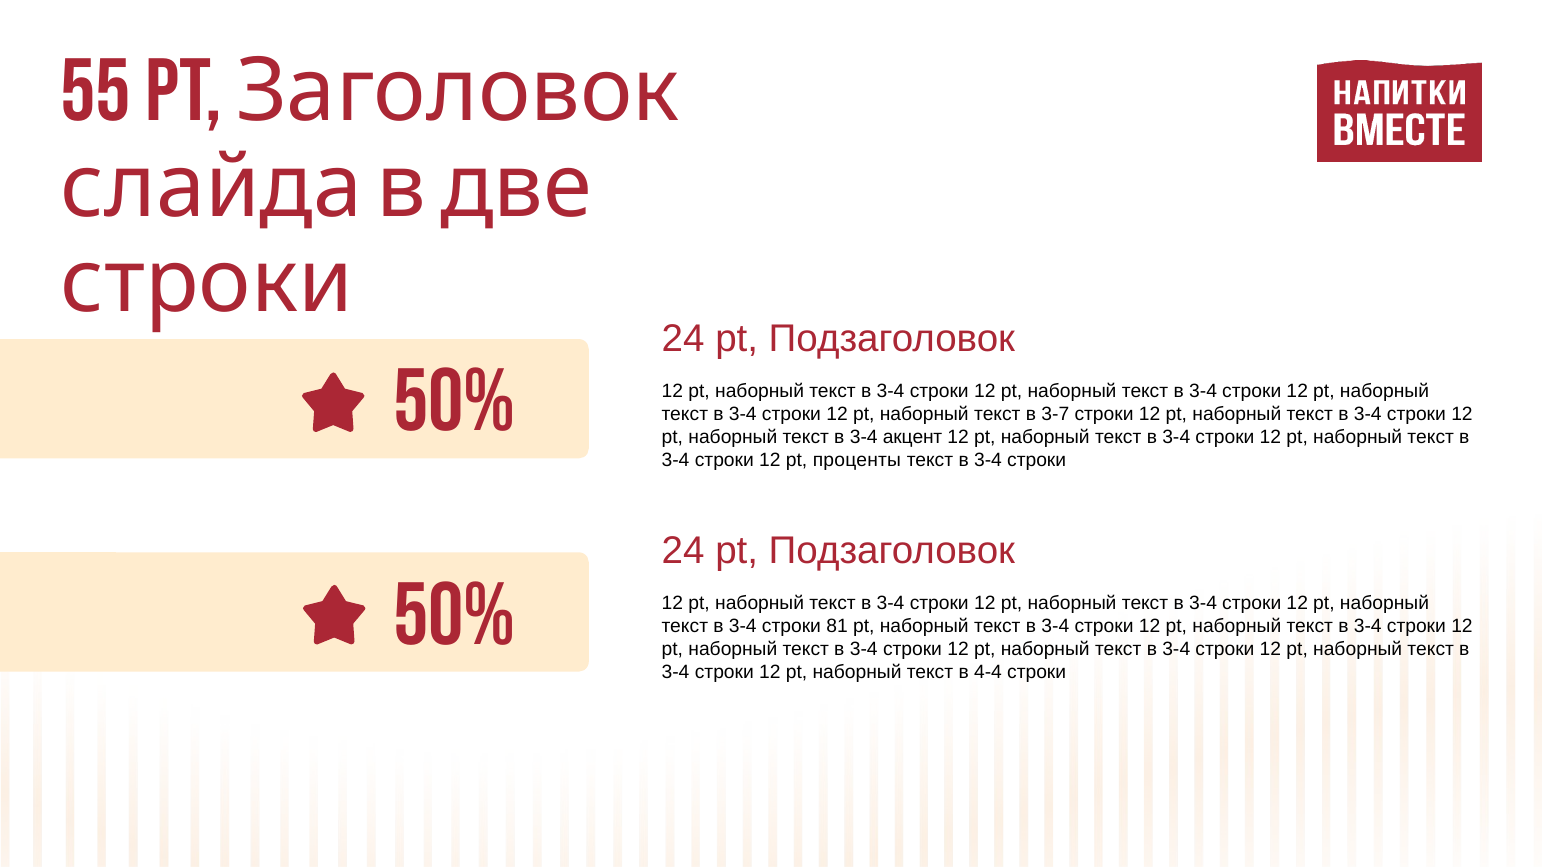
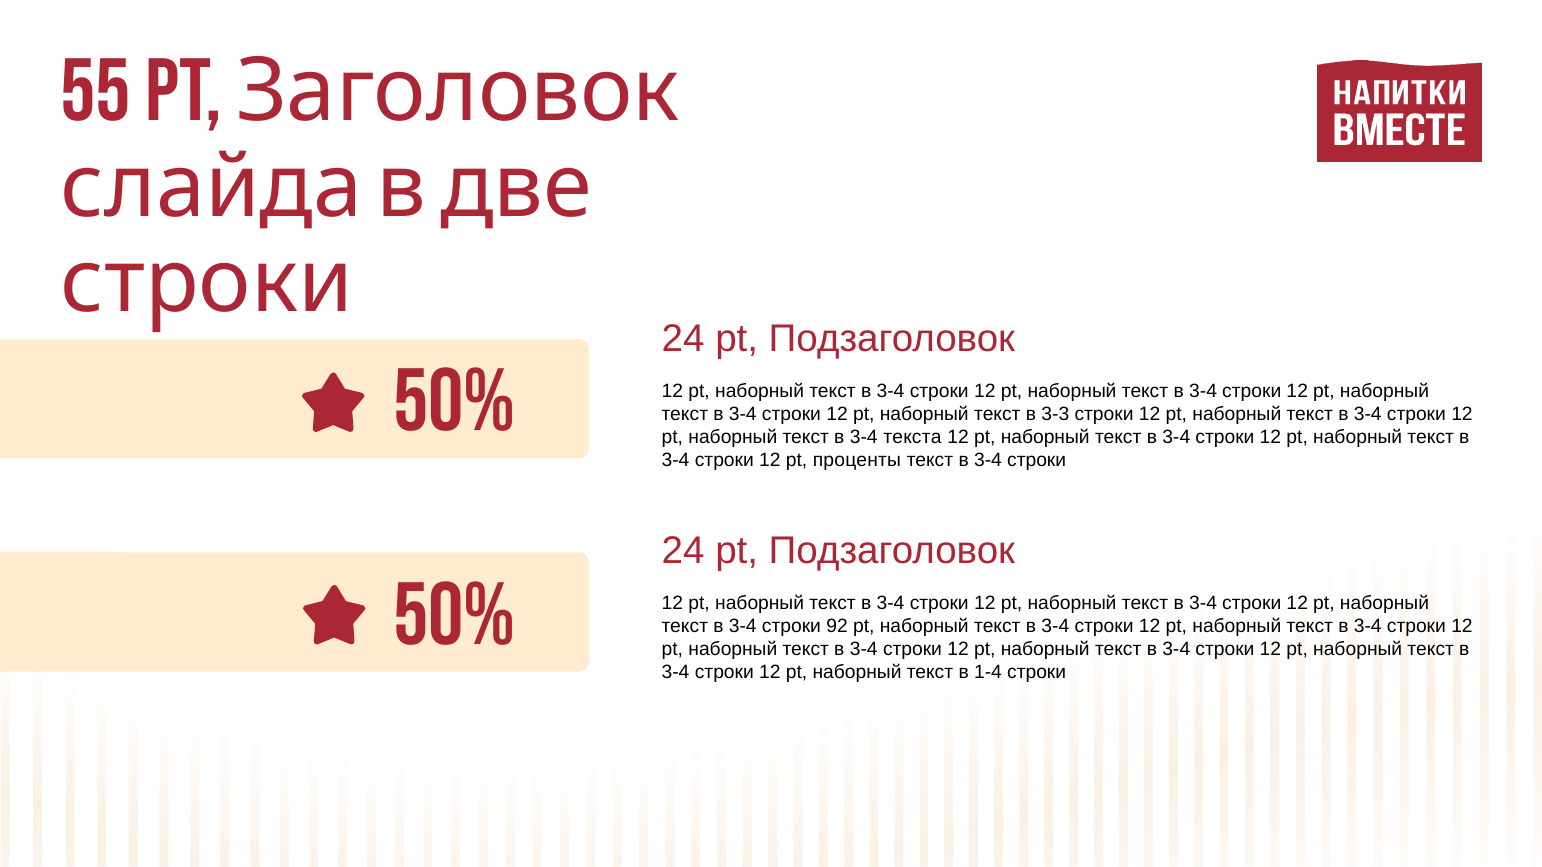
3-7: 3-7 -> 3-3
акцент: акцент -> текста
81: 81 -> 92
4-4: 4-4 -> 1-4
